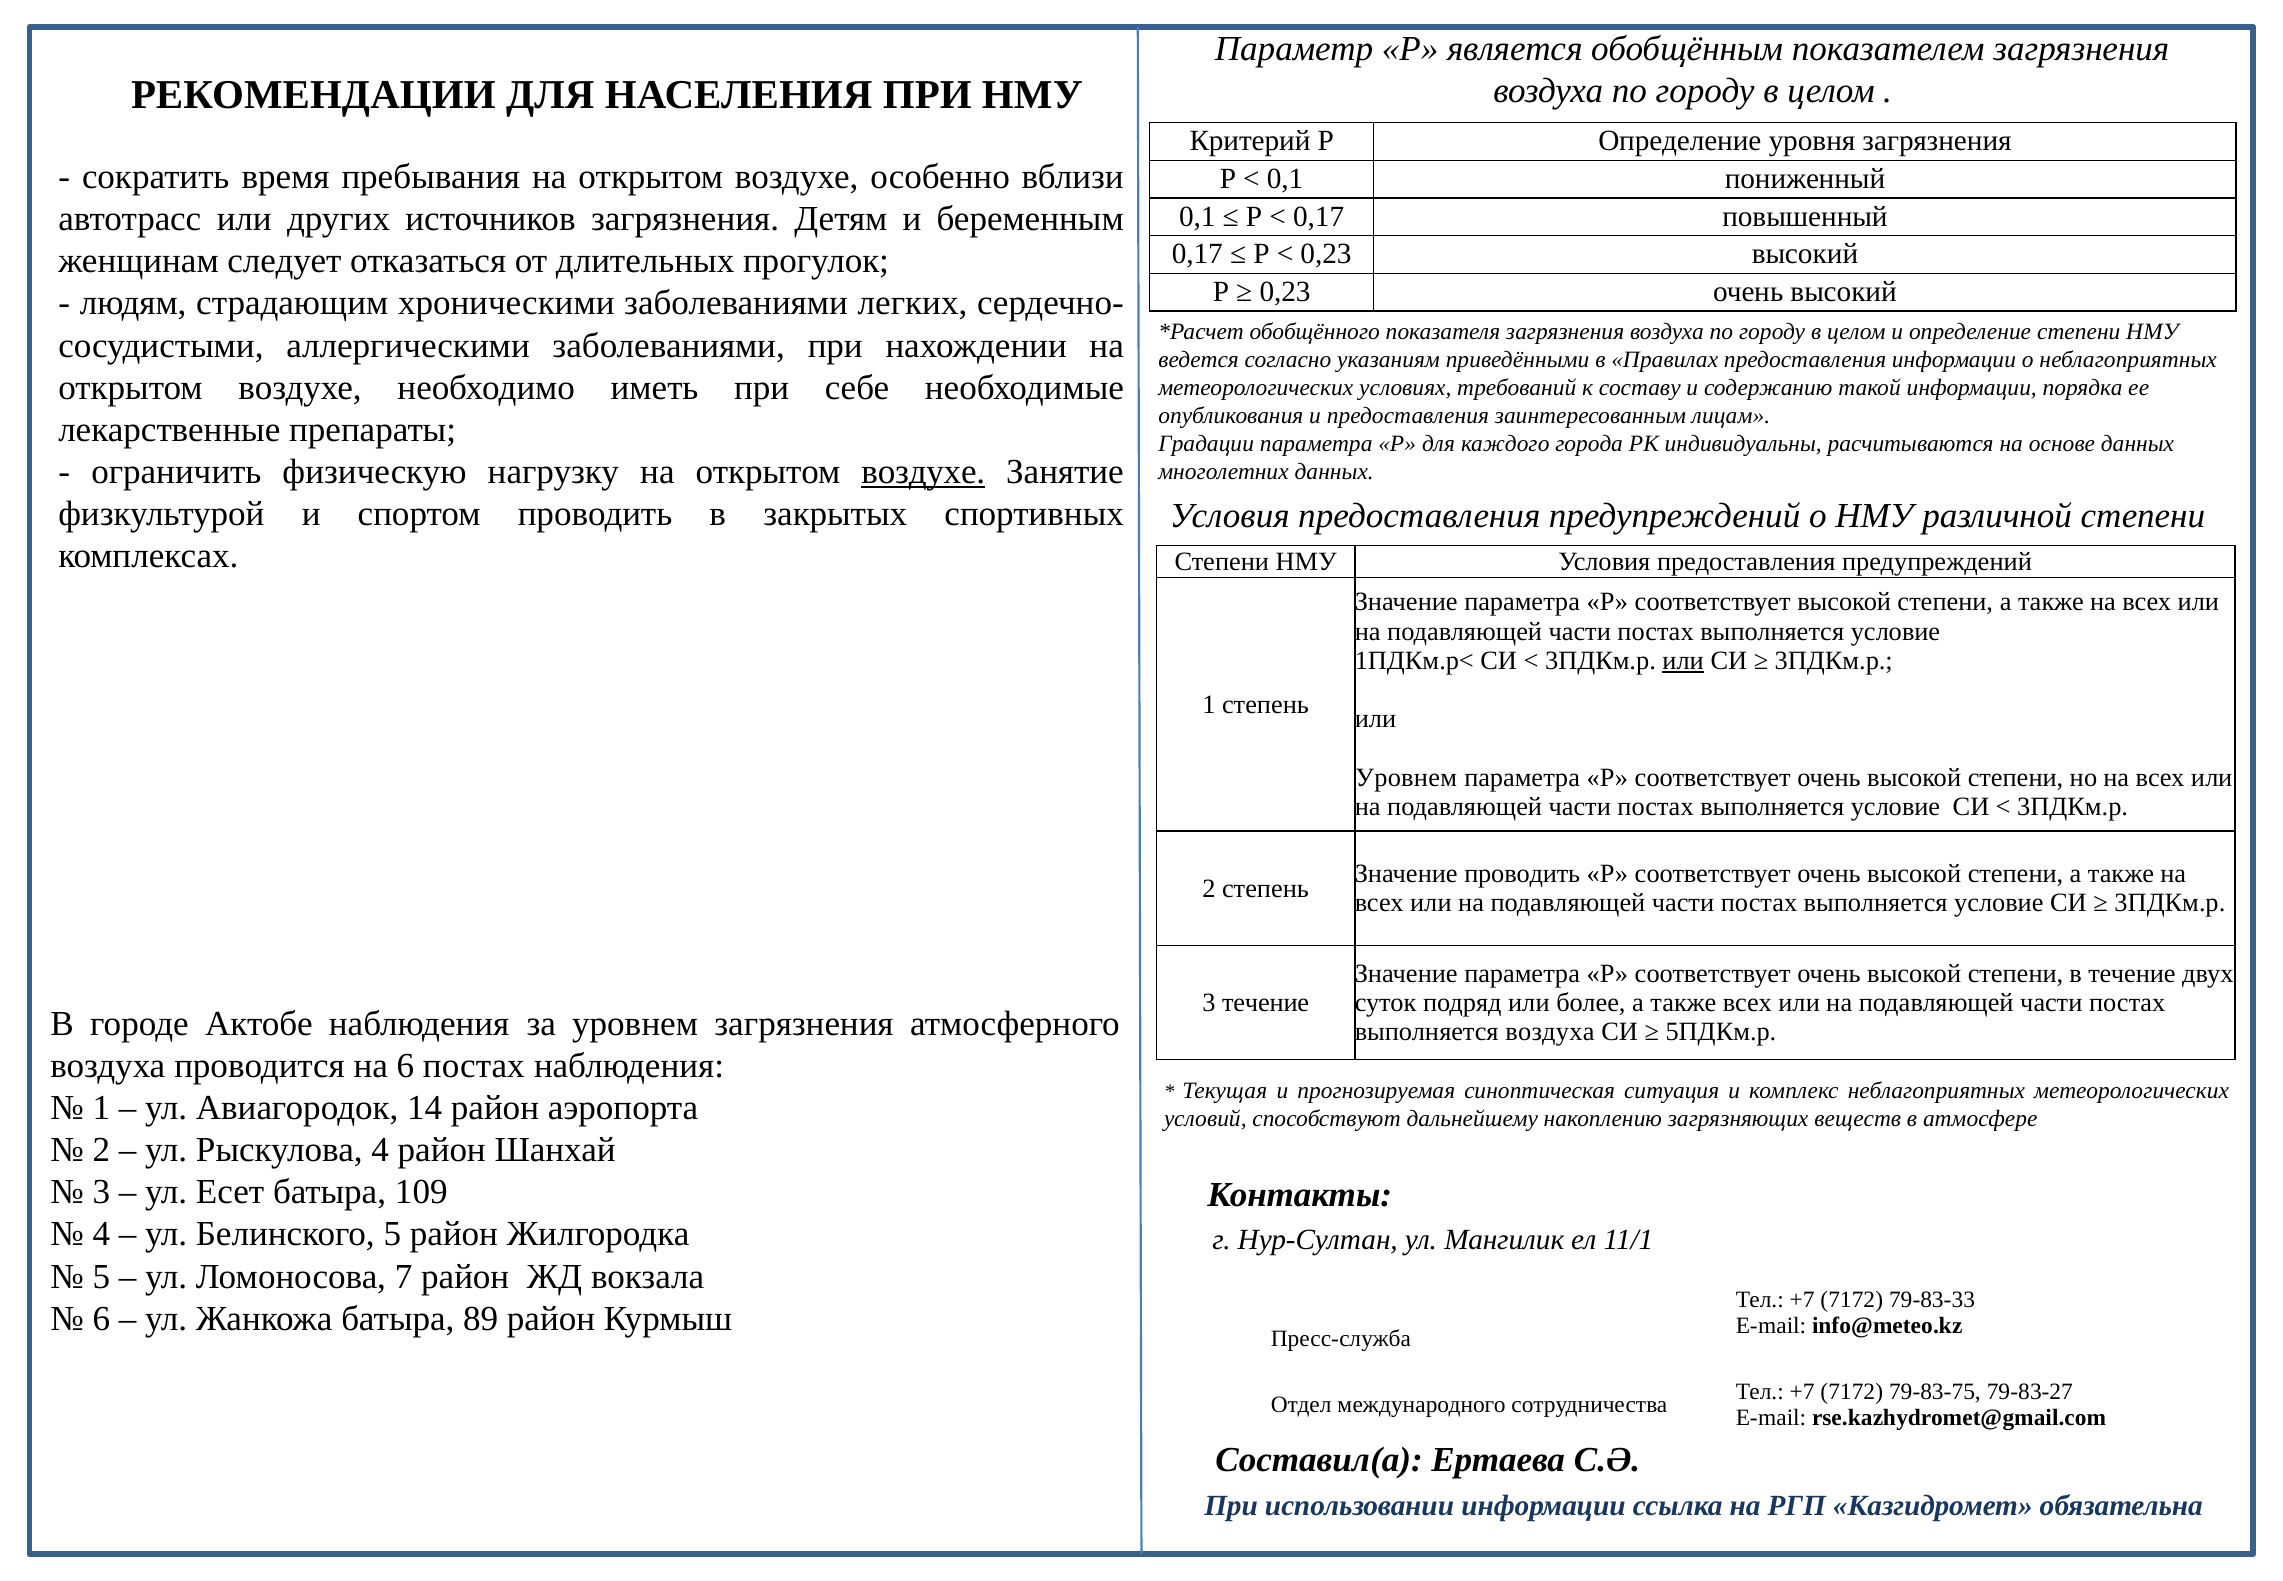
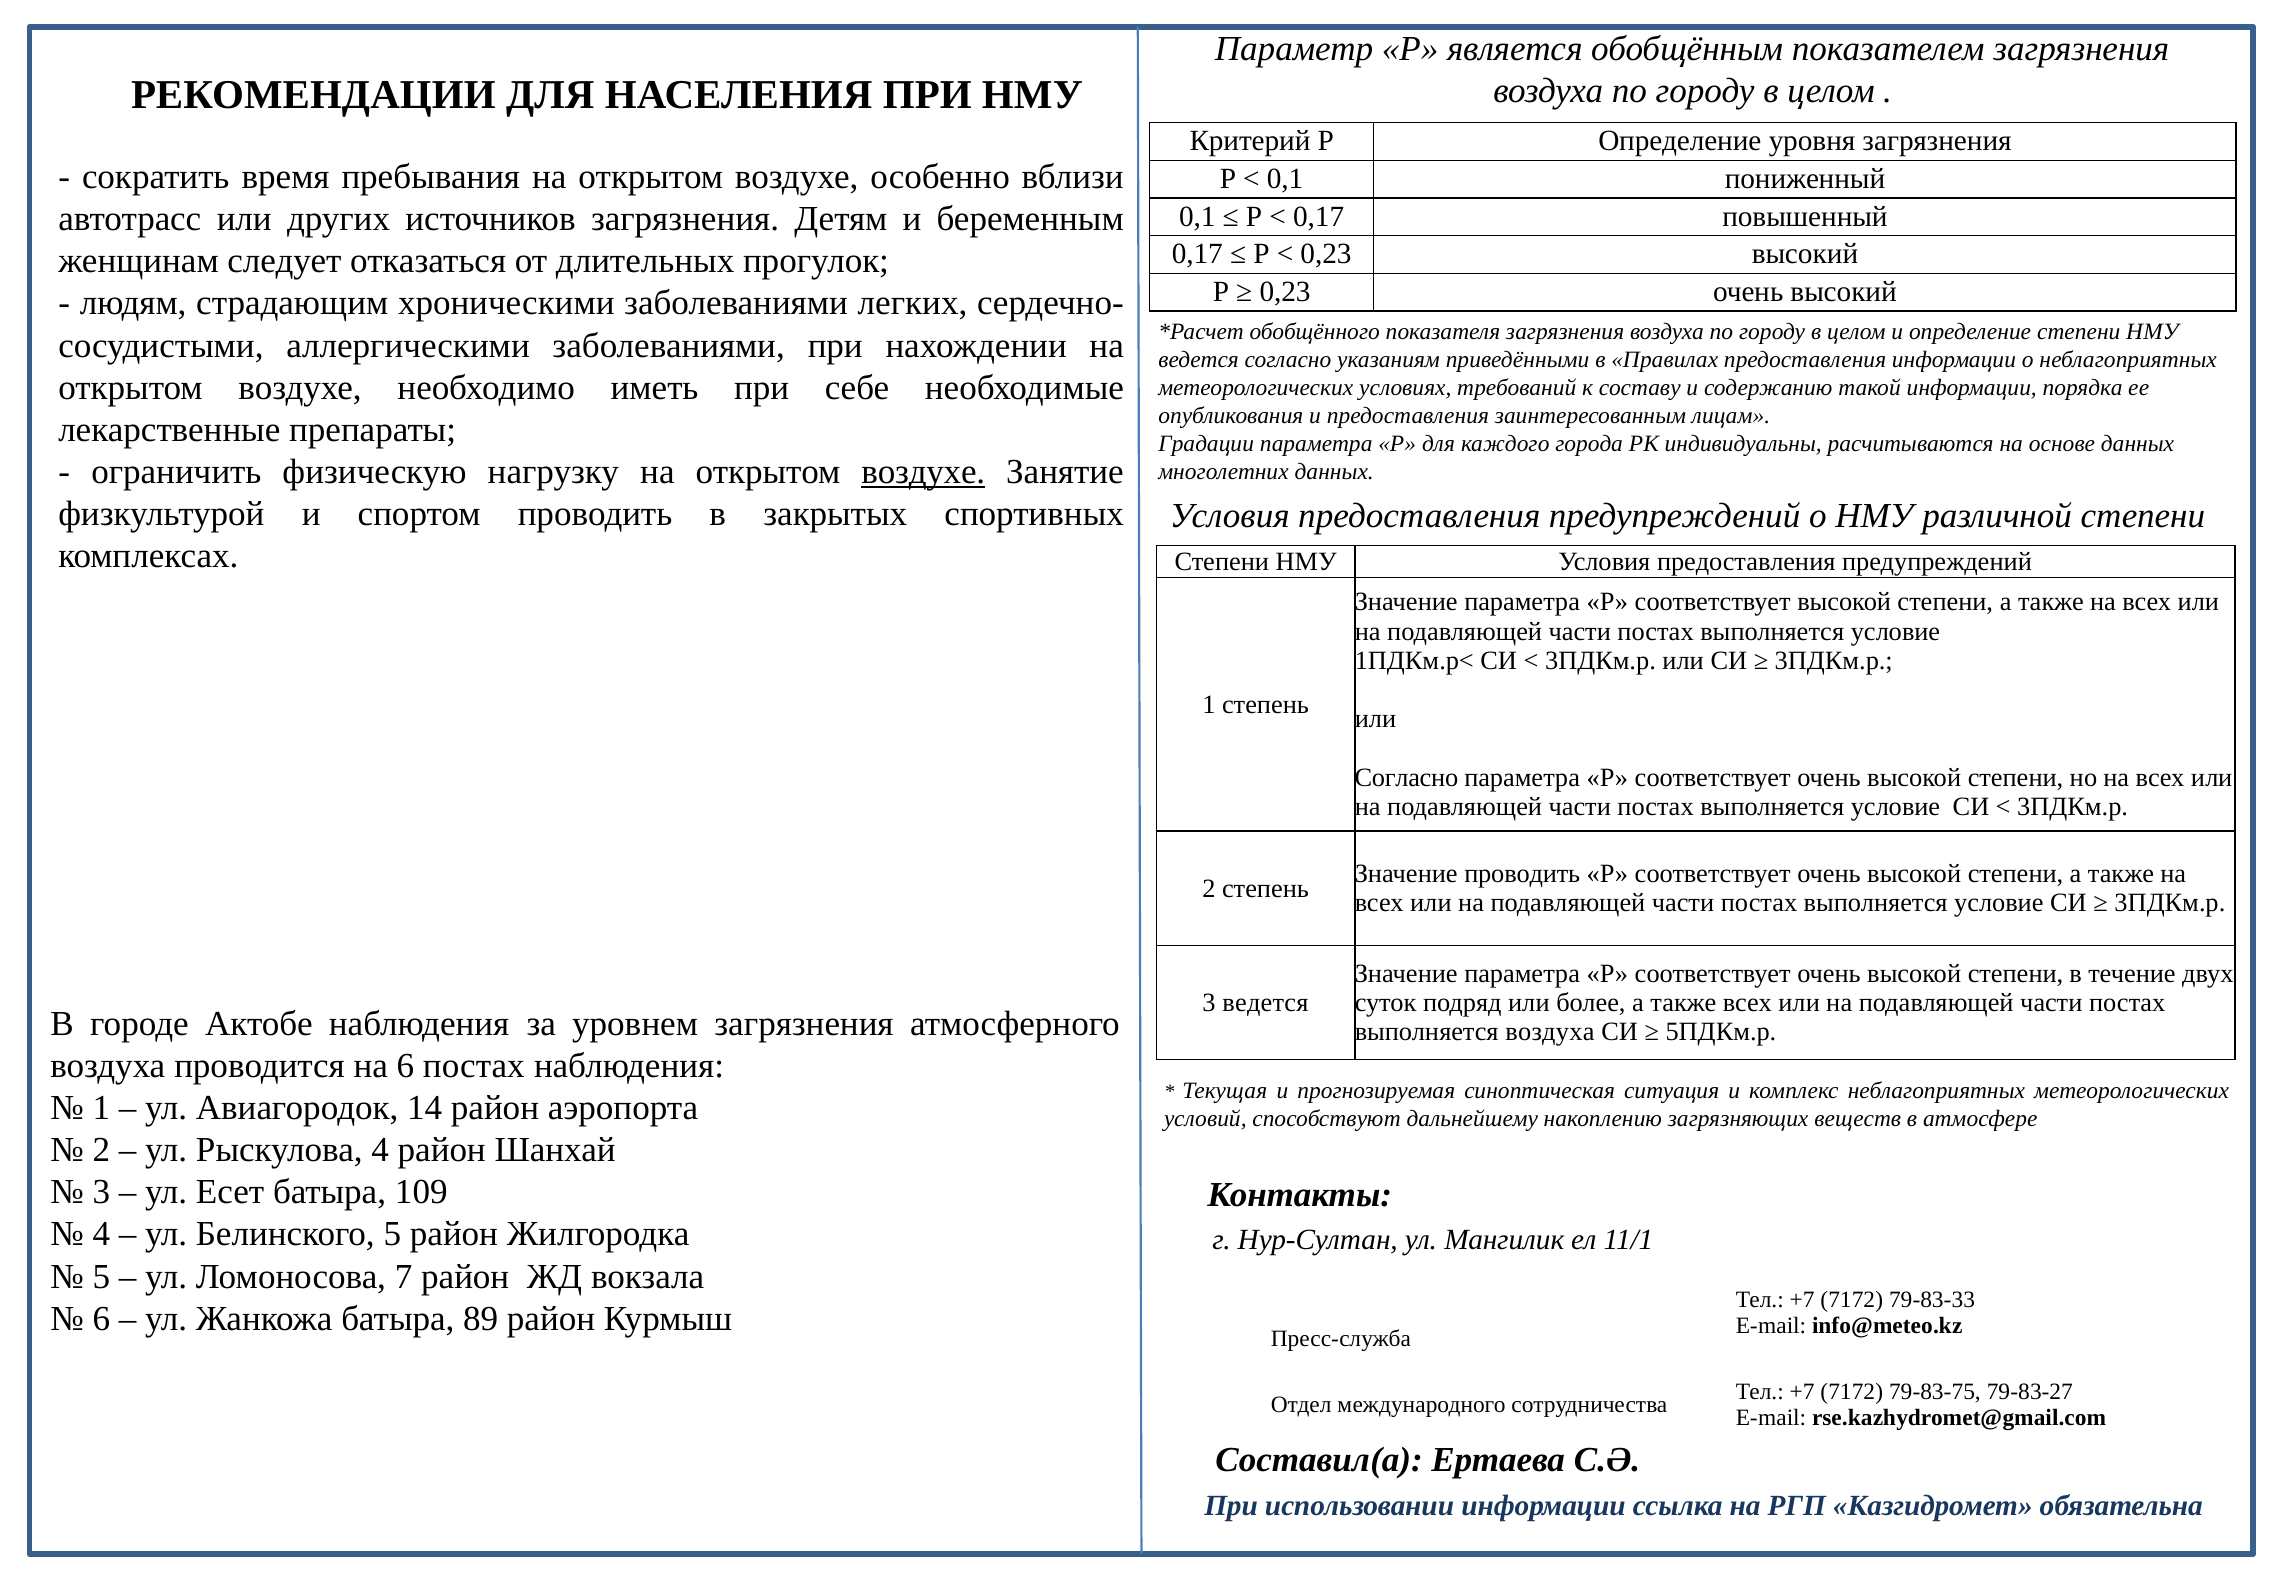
или at (1683, 660) underline: present -> none
Уровнем at (1406, 777): Уровнем -> Согласно
3 течение: течение -> ведется
